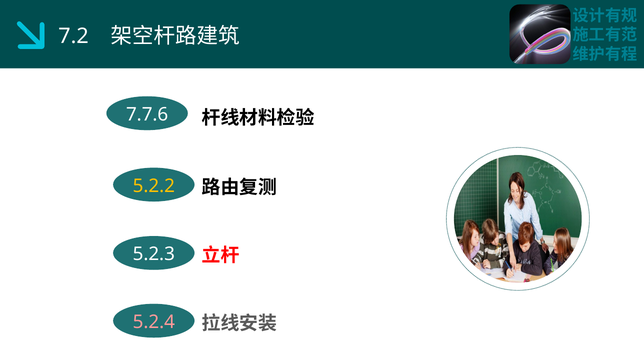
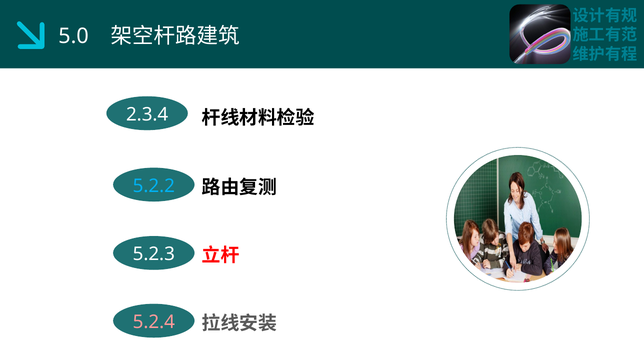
7.2: 7.2 -> 5.0
7.7.6: 7.7.6 -> 2.3.4
5.2.2 colour: yellow -> light blue
